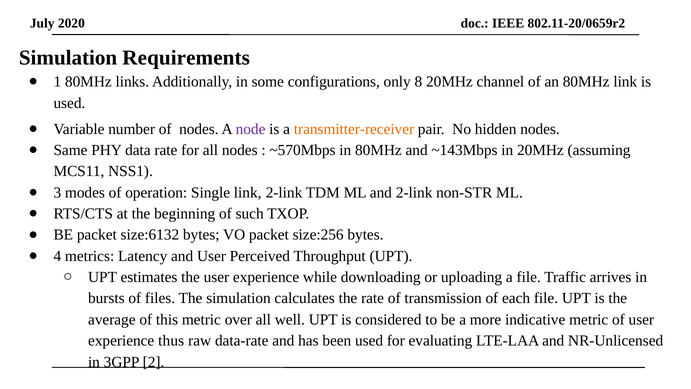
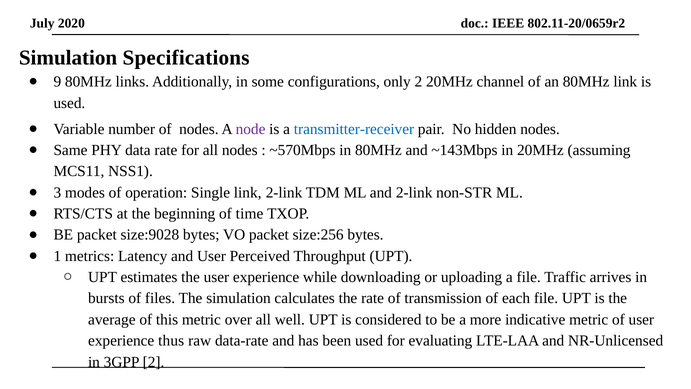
Requirements: Requirements -> Specifications
1: 1 -> 9
only 8: 8 -> 2
transmitter-receiver colour: orange -> blue
such: such -> time
size:6132: size:6132 -> size:9028
4: 4 -> 1
